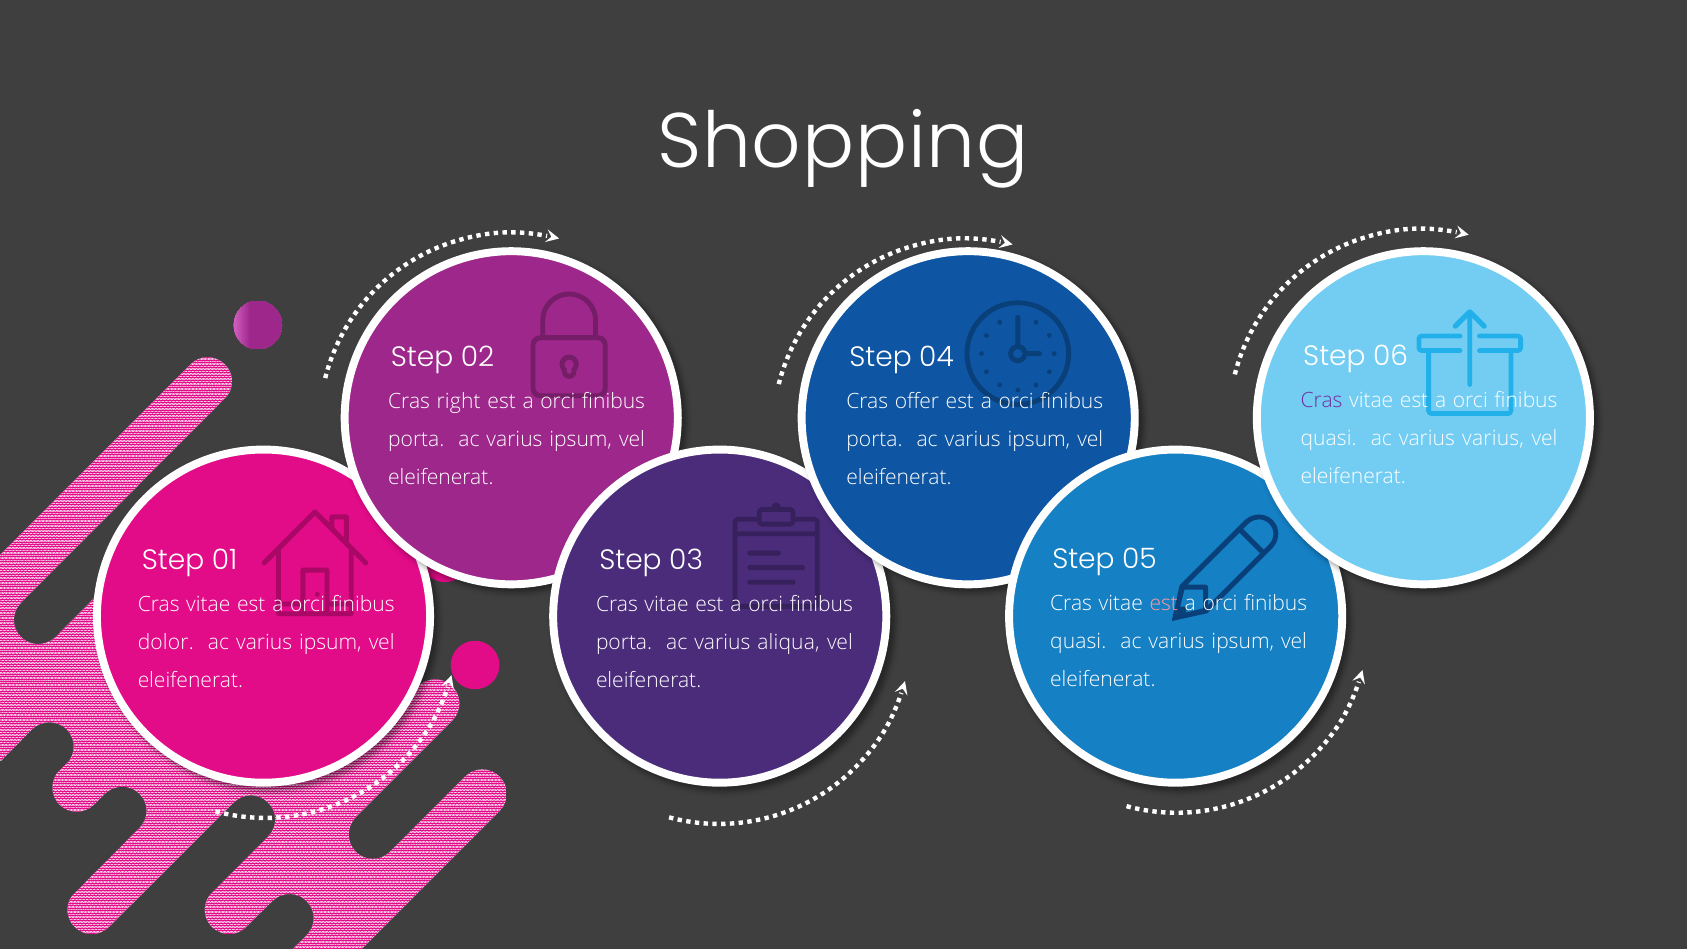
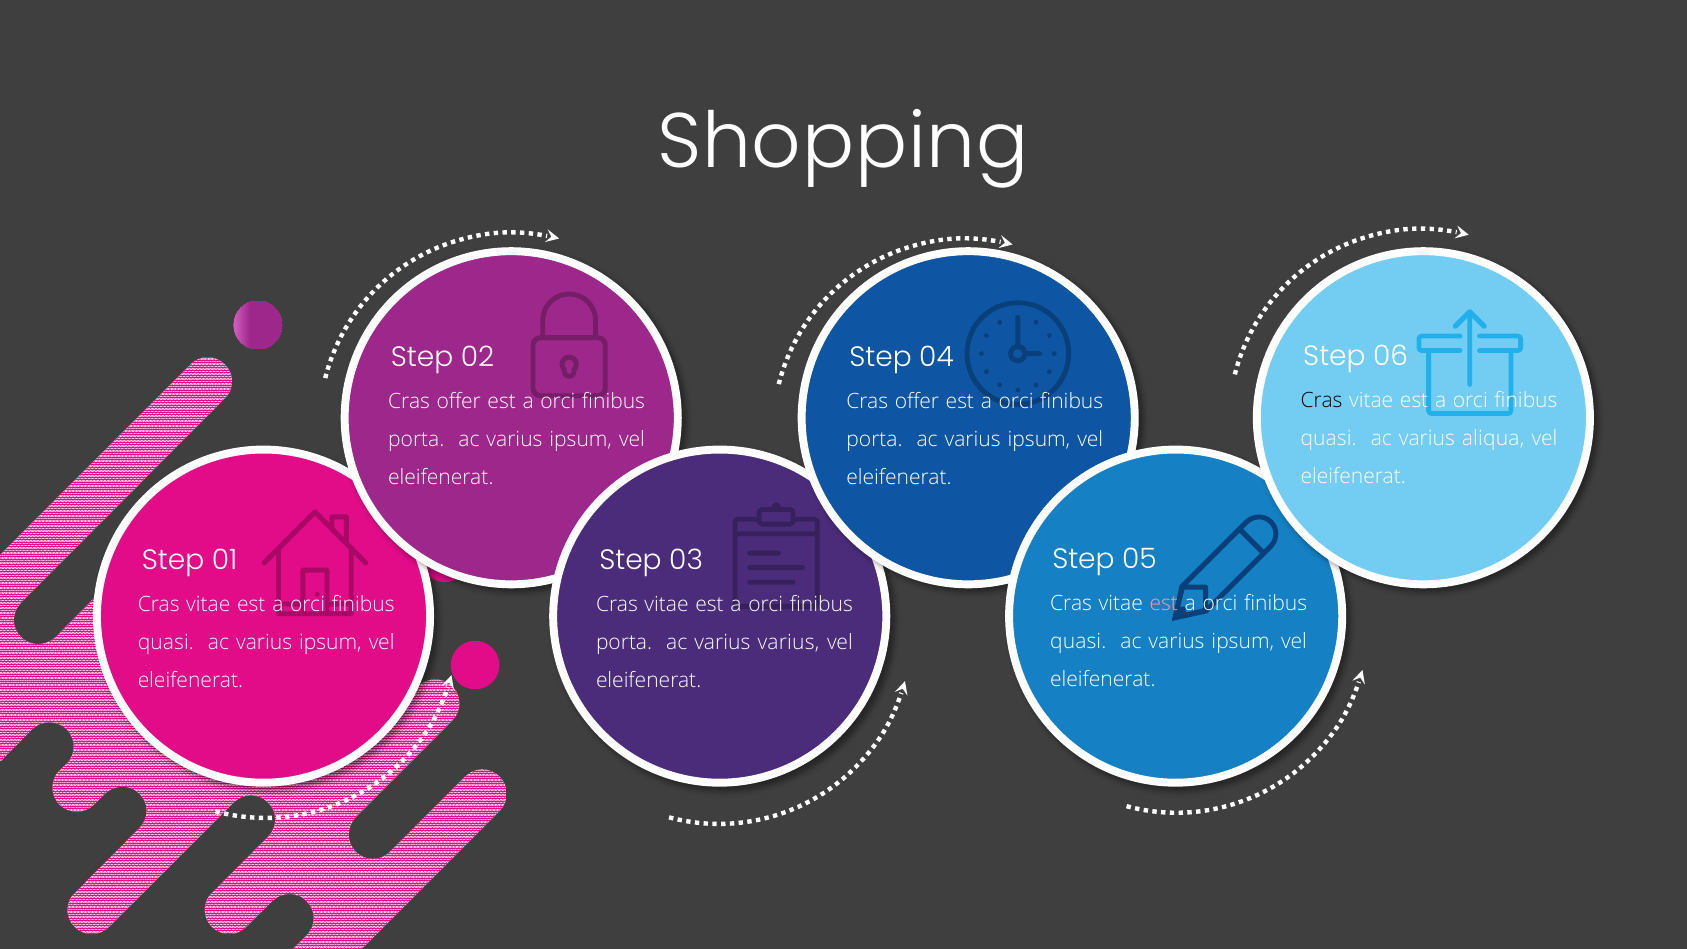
Cras at (1322, 400) colour: purple -> black
right at (459, 402): right -> offer
varius varius: varius -> aliqua
dolor at (166, 642): dolor -> quasi
varius aliqua: aliqua -> varius
